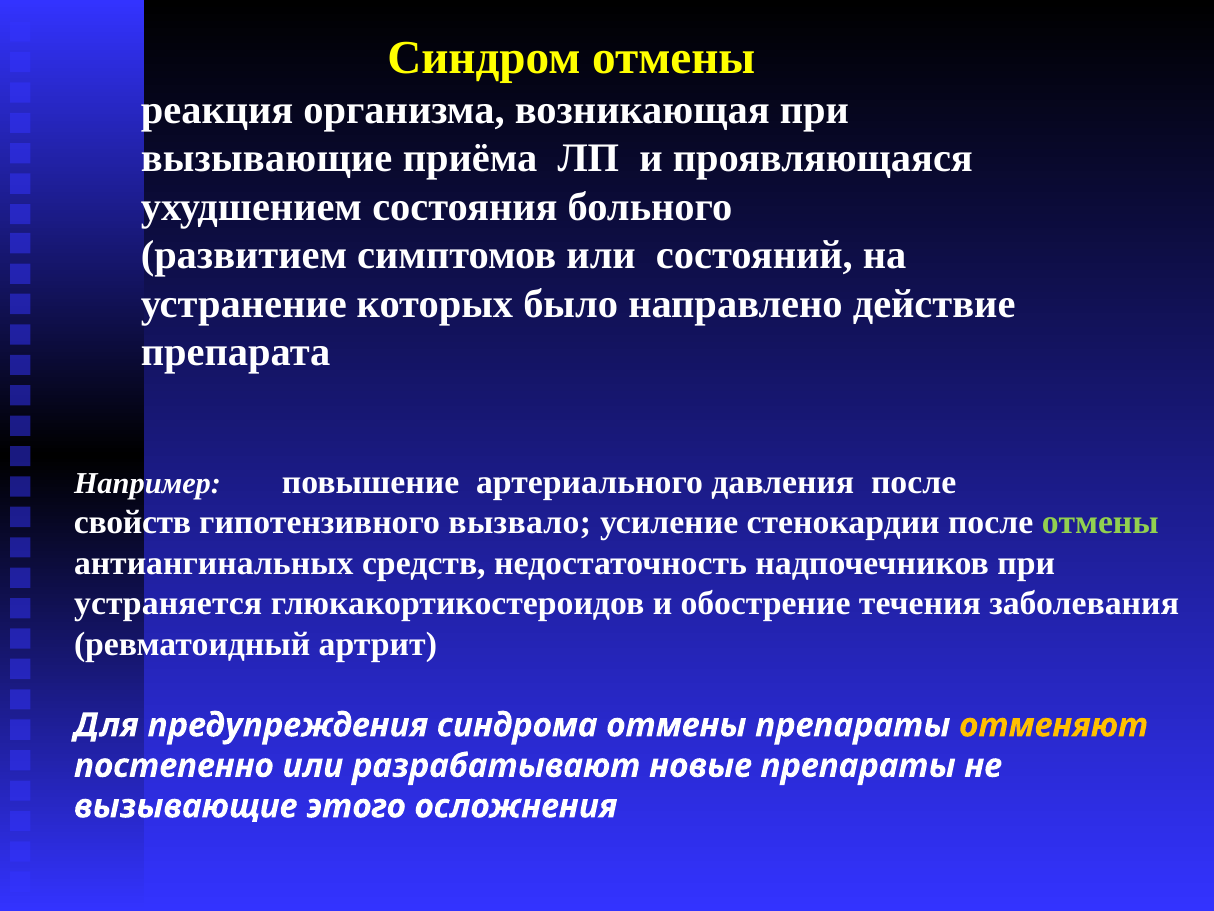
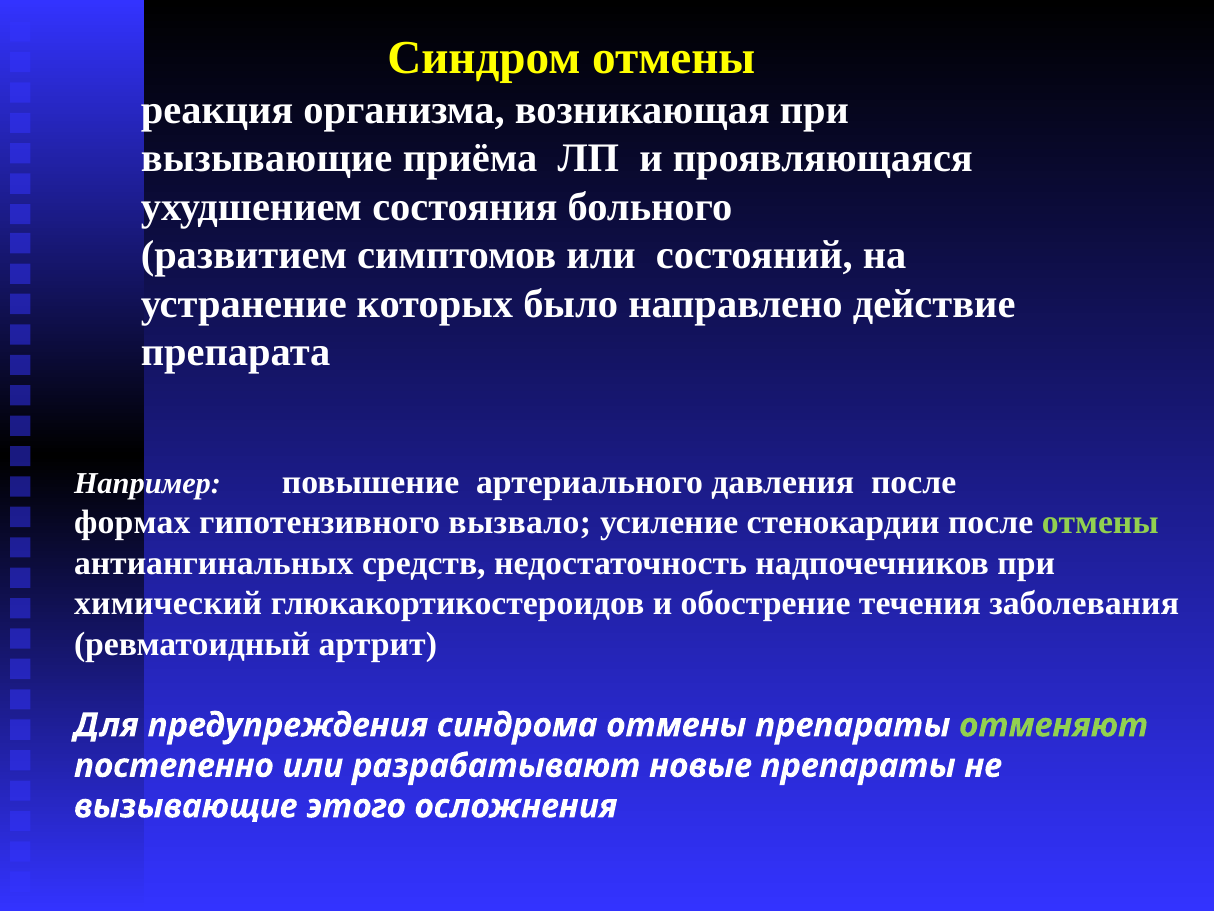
свойств: свойств -> формах
устраняется: устраняется -> химический
отменяют colour: yellow -> light green
